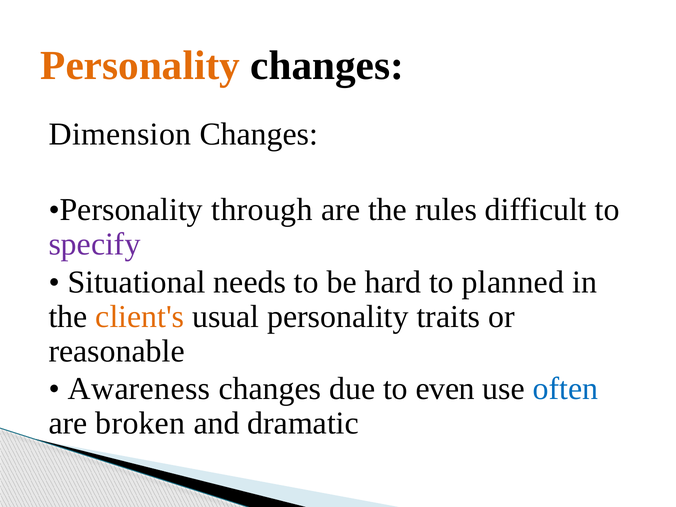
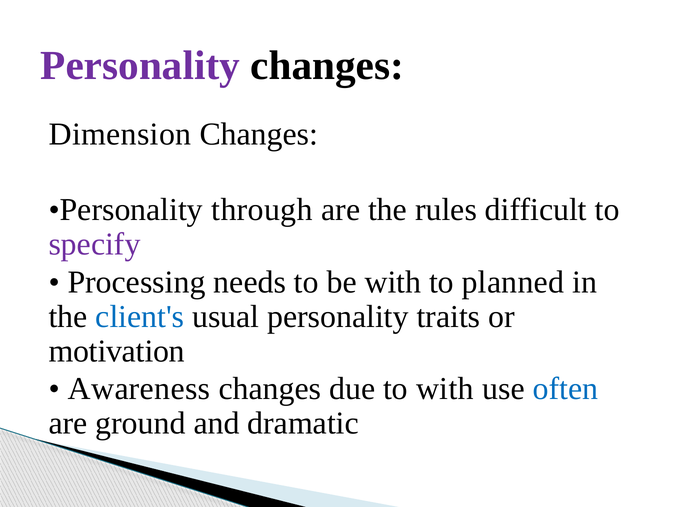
Personality at (140, 65) colour: orange -> purple
Situational: Situational -> Processing
be hard: hard -> with
client's colour: orange -> blue
reasonable: reasonable -> motivation
to even: even -> with
broken: broken -> ground
